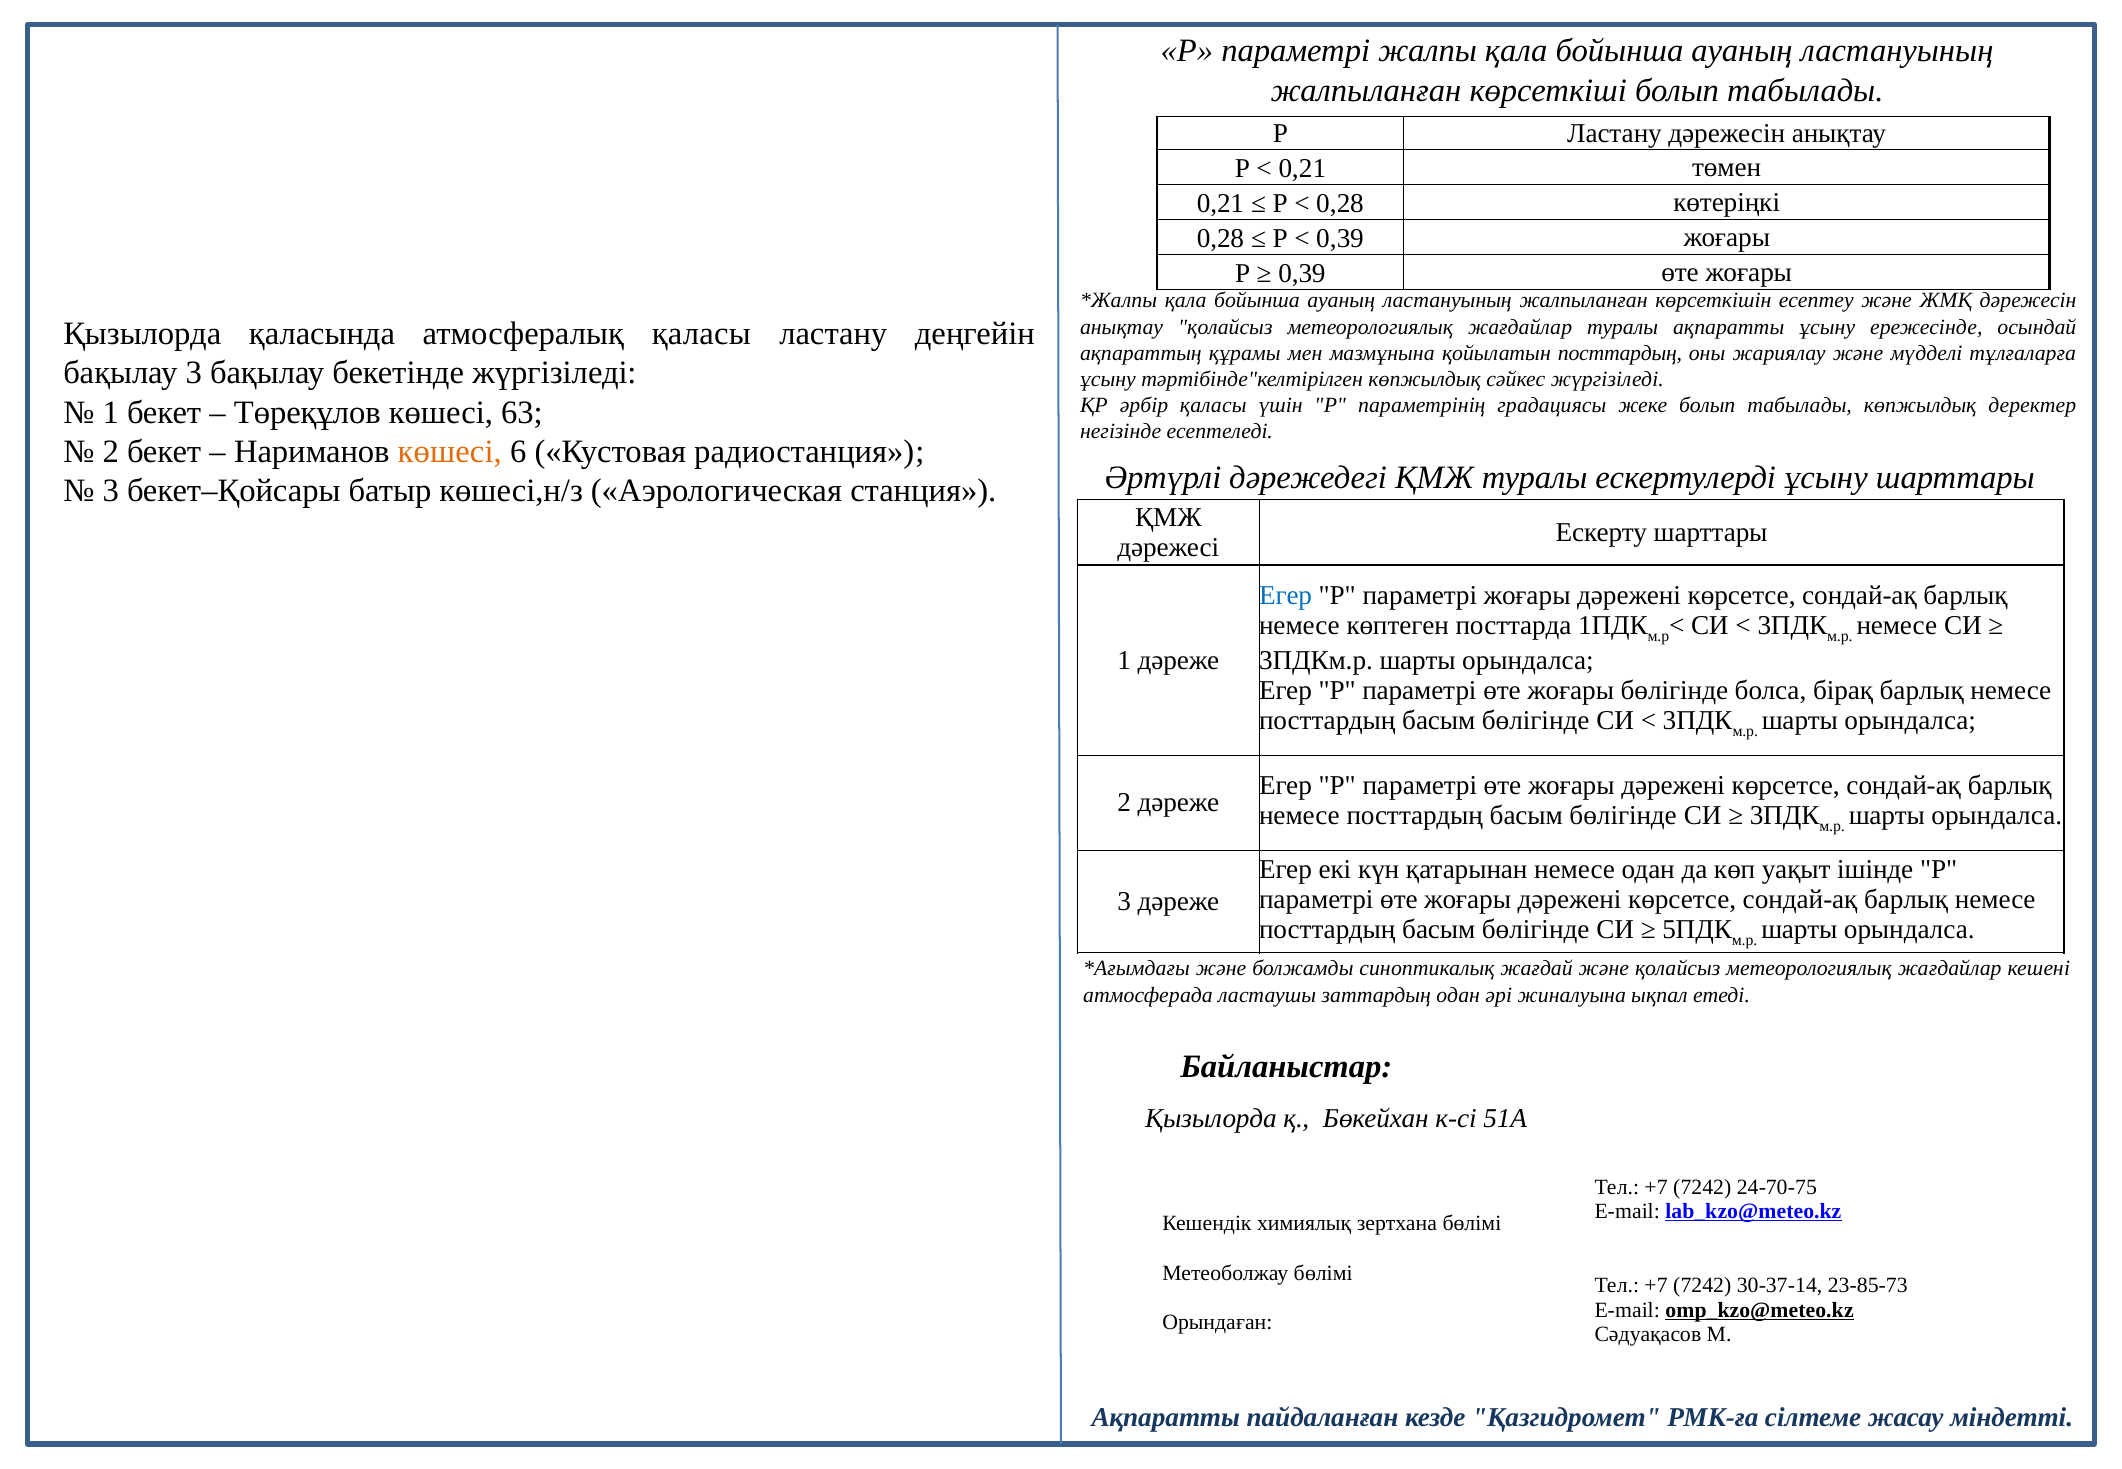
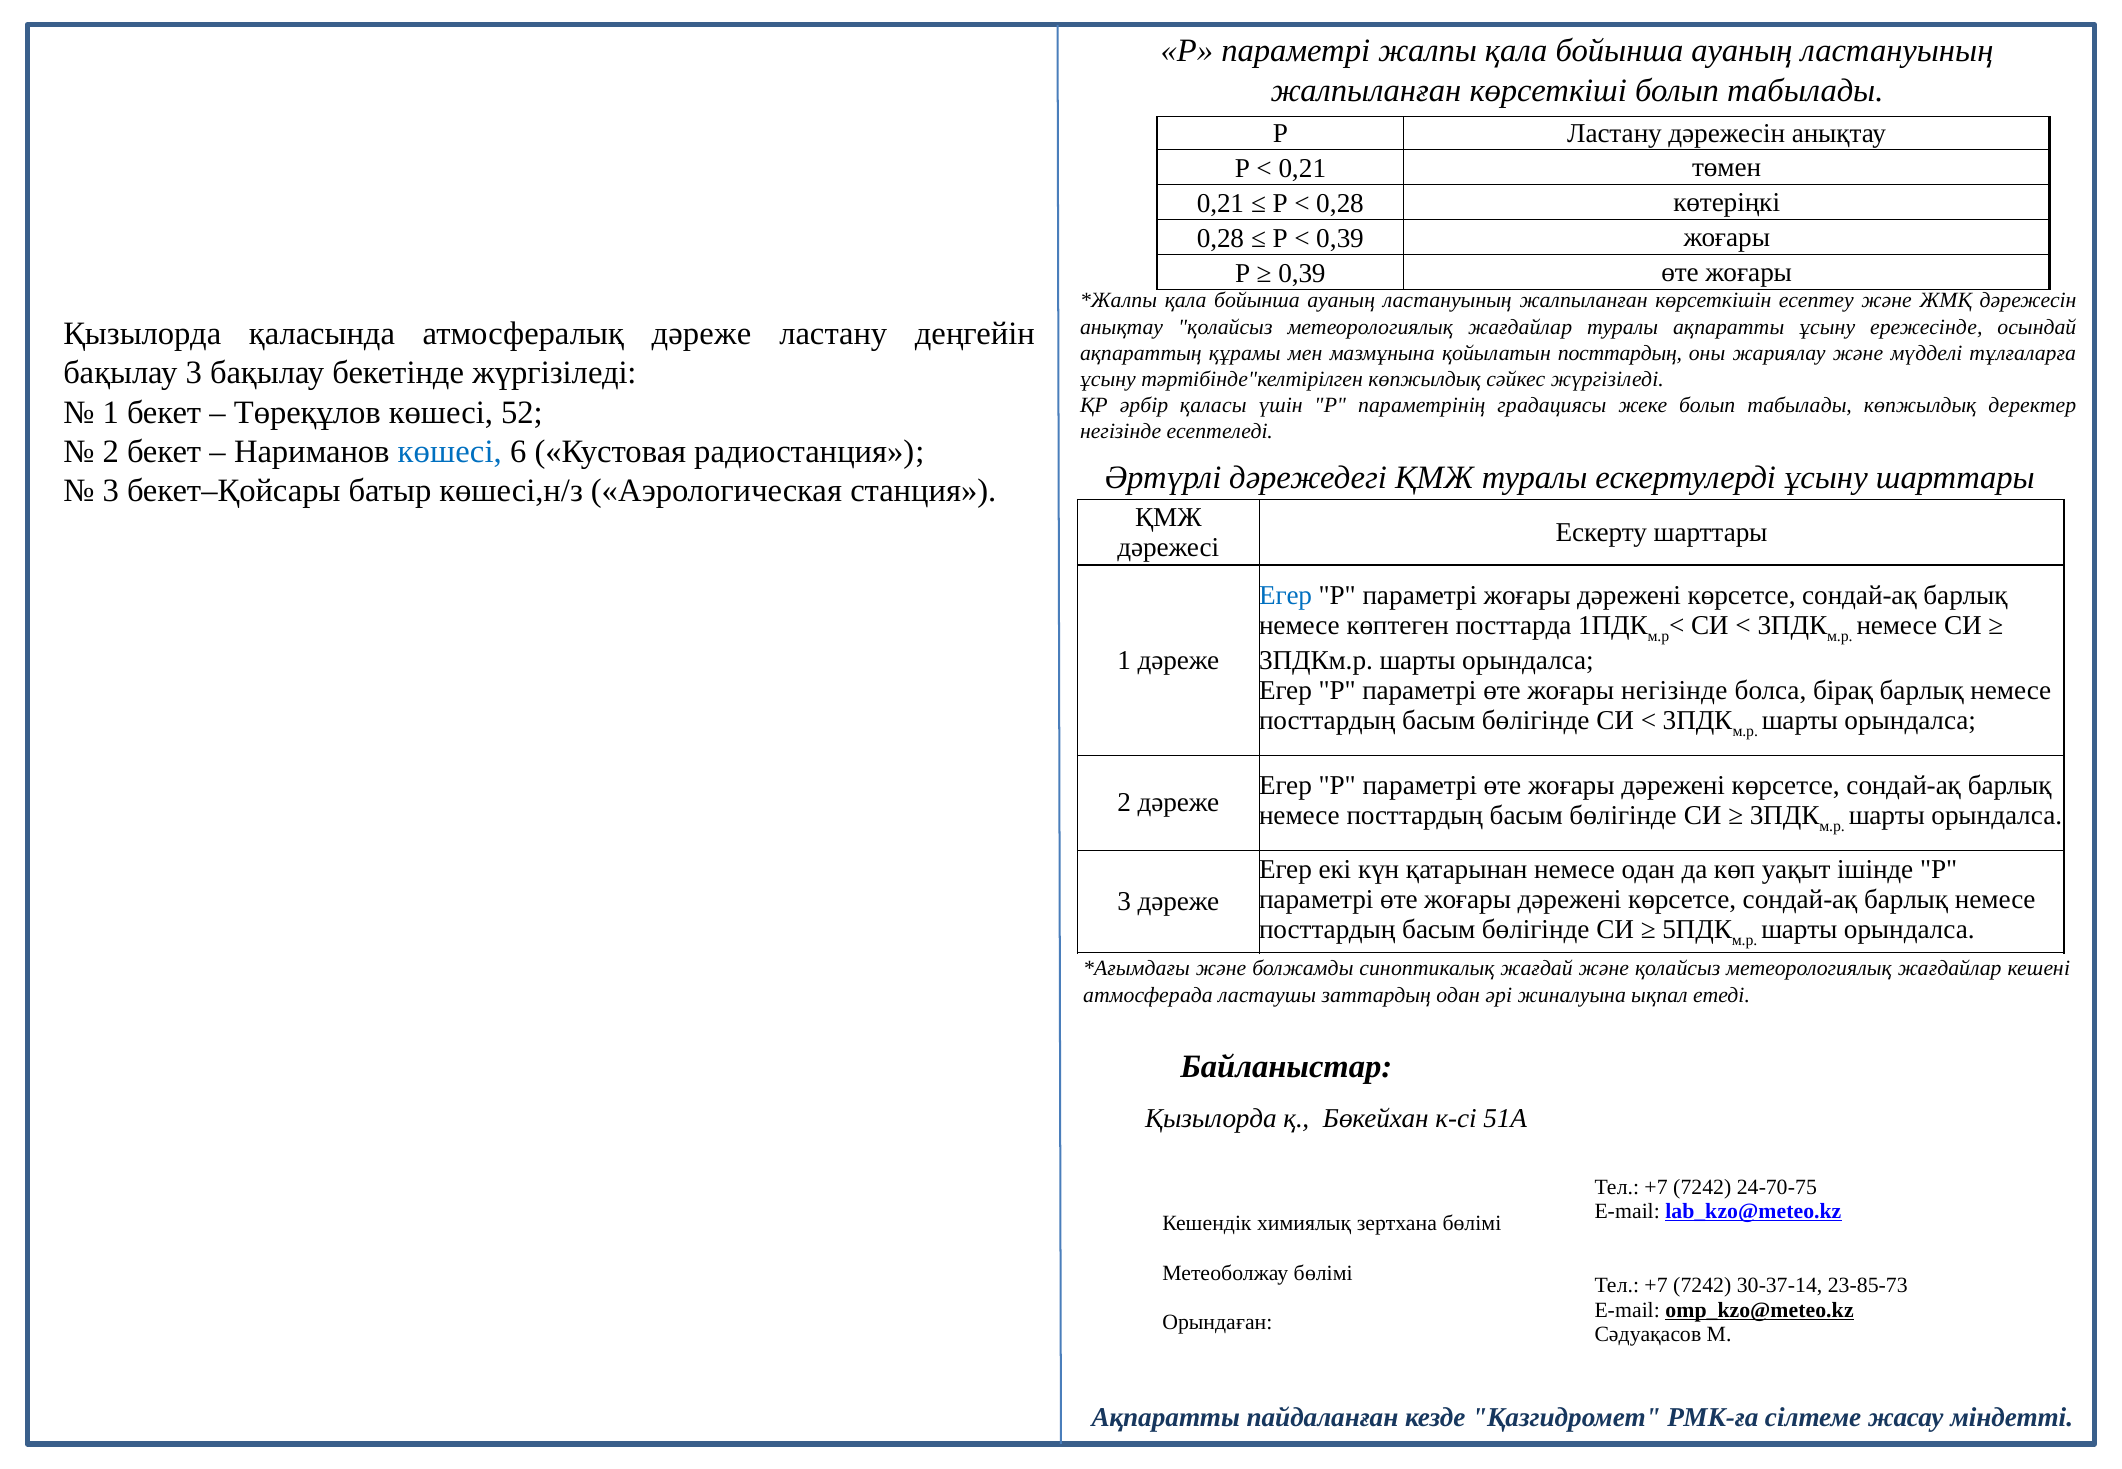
атмосфералық қаласы: қаласы -> дәреже
63: 63 -> 52
көшесі at (450, 452) colour: orange -> blue
жоғары бөлігінде: бөлігінде -> негізінде
